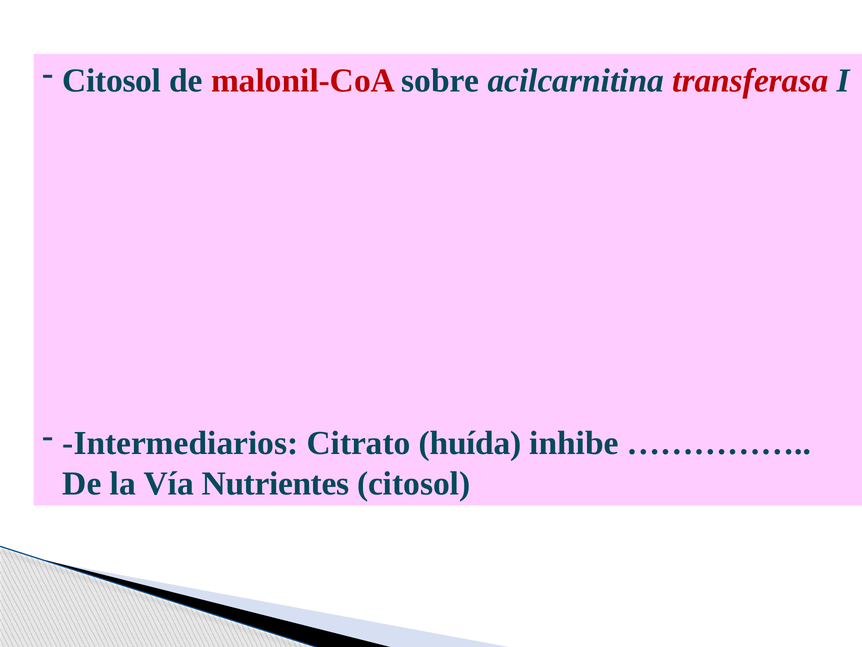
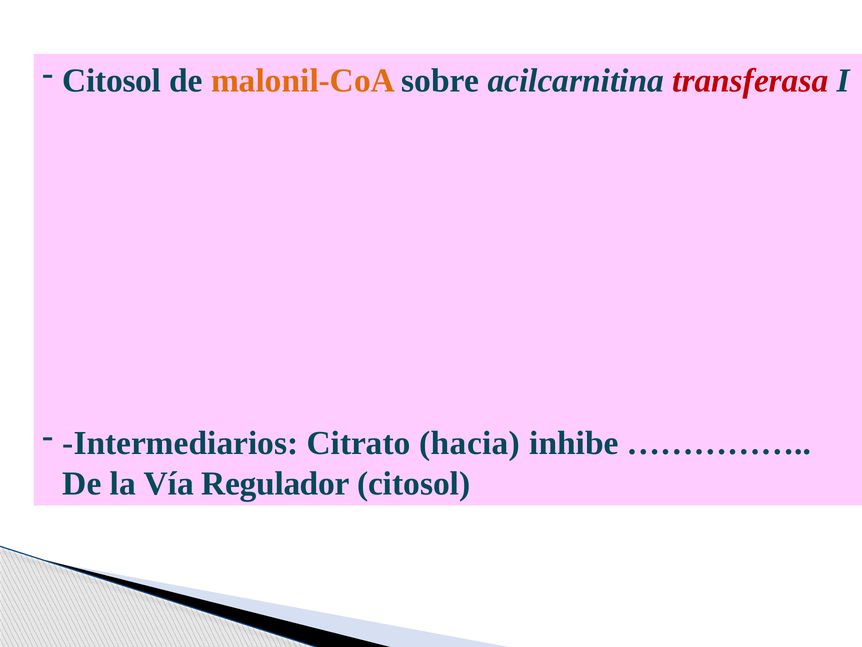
malonil-CoA colour: red -> orange
huída: huída -> hacia
Nutrientes: Nutrientes -> Regulador
